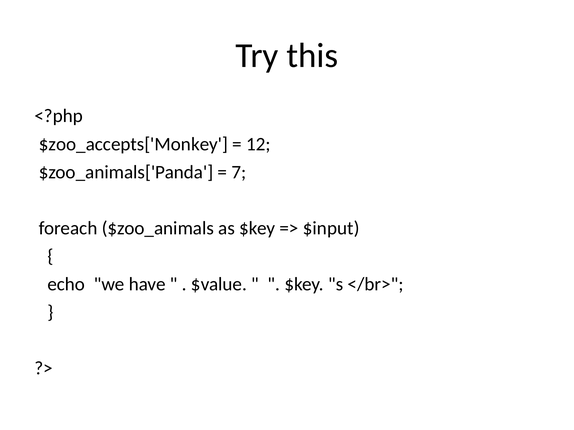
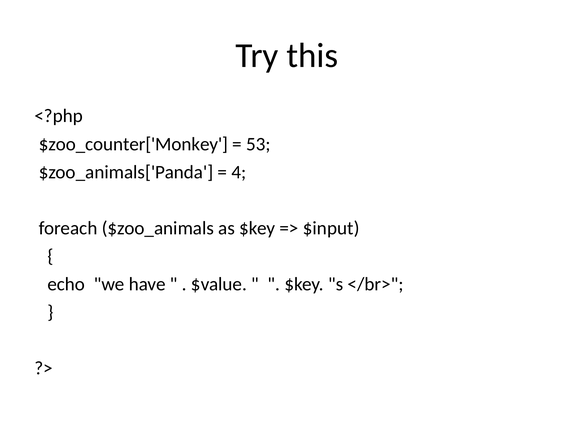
$zoo_accepts['Monkey: $zoo_accepts['Monkey -> $zoo_counter['Monkey
12: 12 -> 53
7: 7 -> 4
